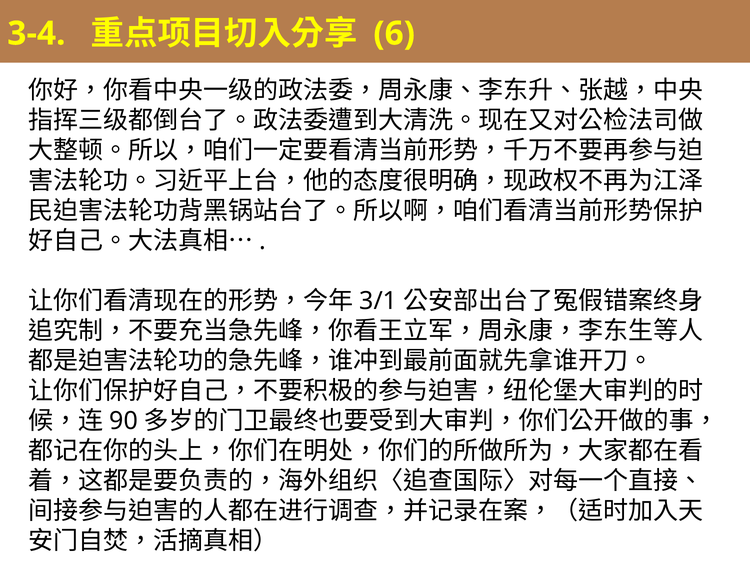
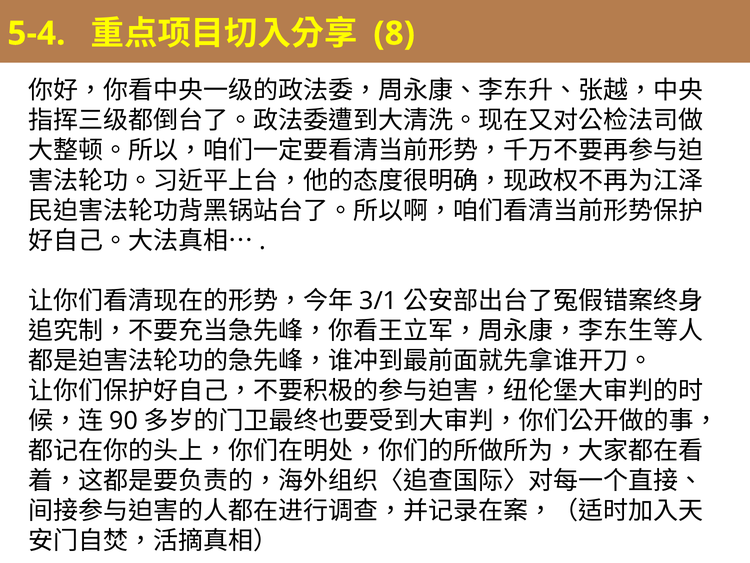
3-4: 3-4 -> 5-4
6: 6 -> 8
